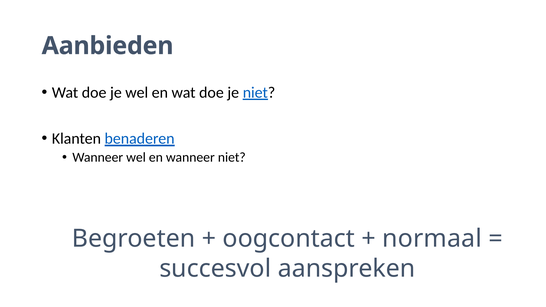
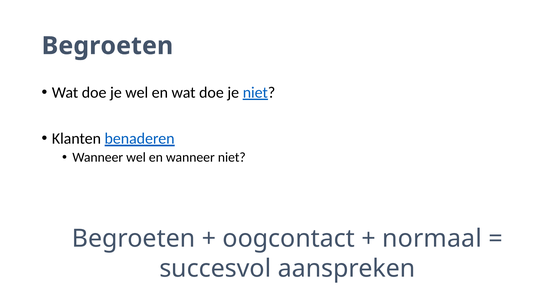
Aanbieden at (108, 46): Aanbieden -> Begroeten
